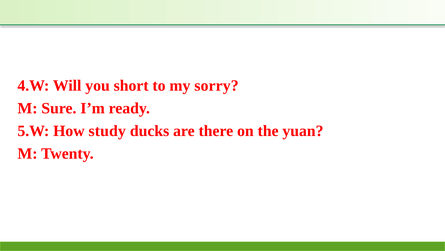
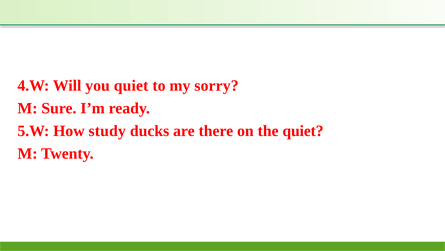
you short: short -> quiet
the yuan: yuan -> quiet
